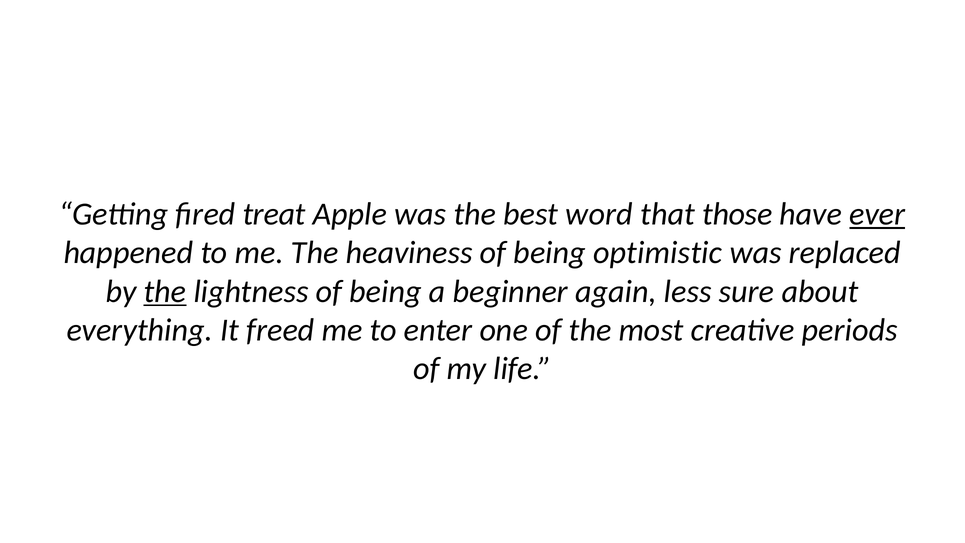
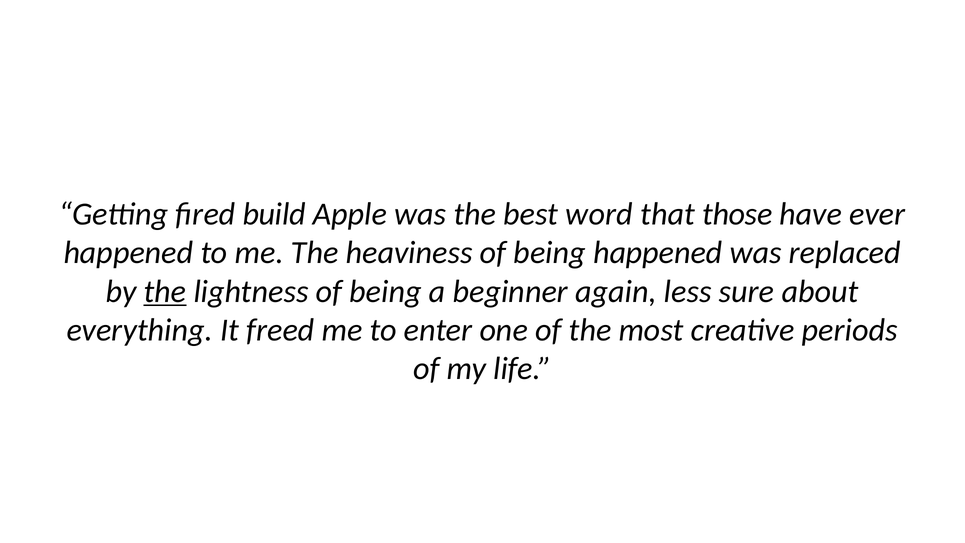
treat: treat -> build
ever underline: present -> none
being optimistic: optimistic -> happened
